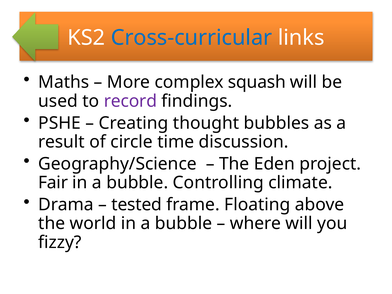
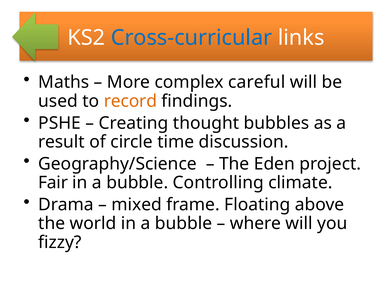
squash: squash -> careful
record colour: purple -> orange
tested: tested -> mixed
